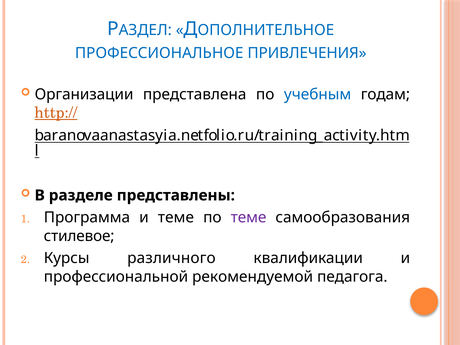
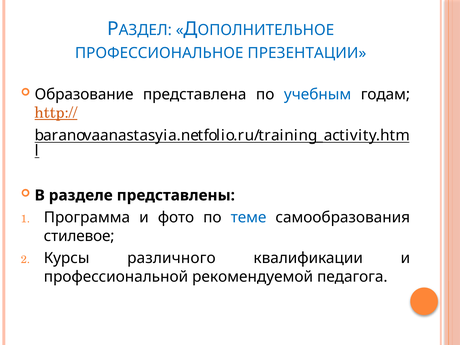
ПРИВЛЕЧЕНИЯ: ПРИВЛЕЧЕНИЯ -> ПРЕЗЕНТАЦИИ
Организации: Организации -> Образование
и теме: теме -> фото
теме at (249, 218) colour: purple -> blue
